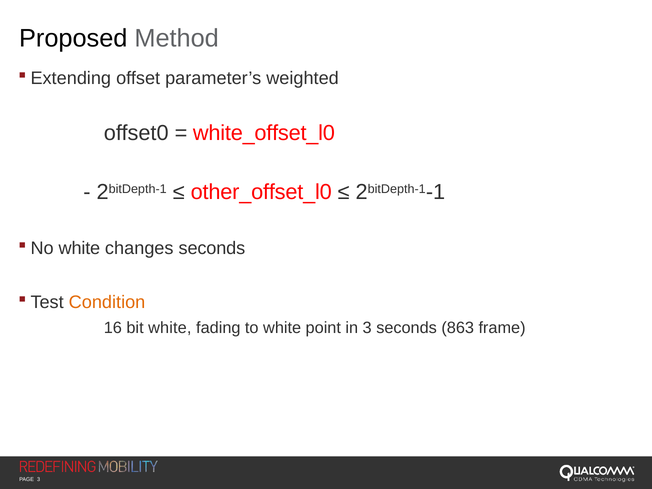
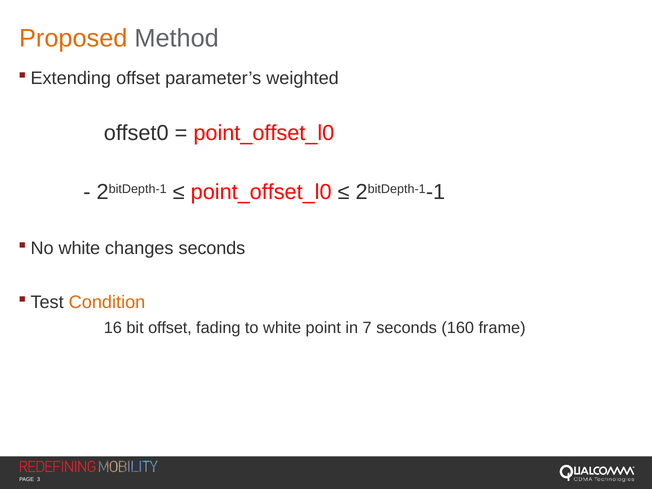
Proposed colour: black -> orange
white_offset_l0 at (264, 133): white_offset_l0 -> point_offset_l0
other_offset_l0 at (261, 192): other_offset_l0 -> point_offset_l0
bit white: white -> offset
in 3: 3 -> 7
863: 863 -> 160
